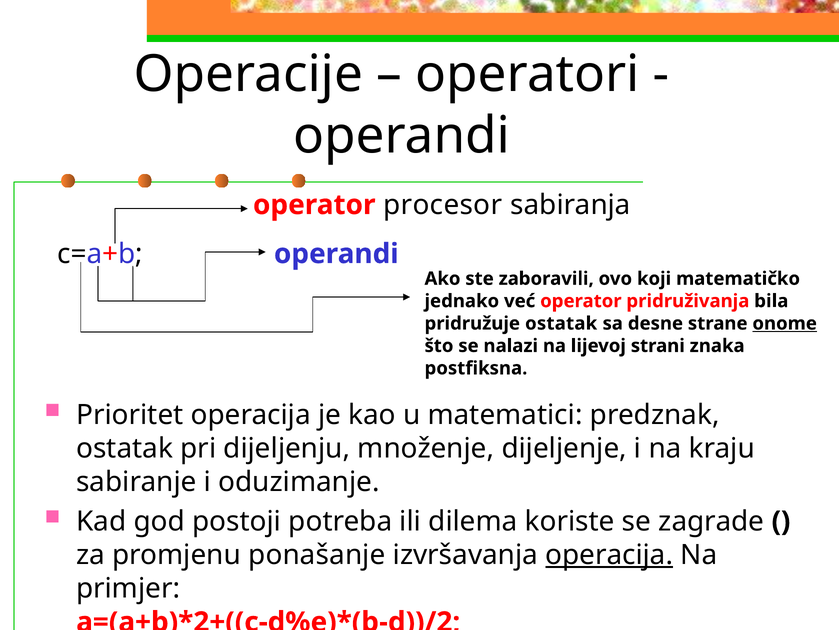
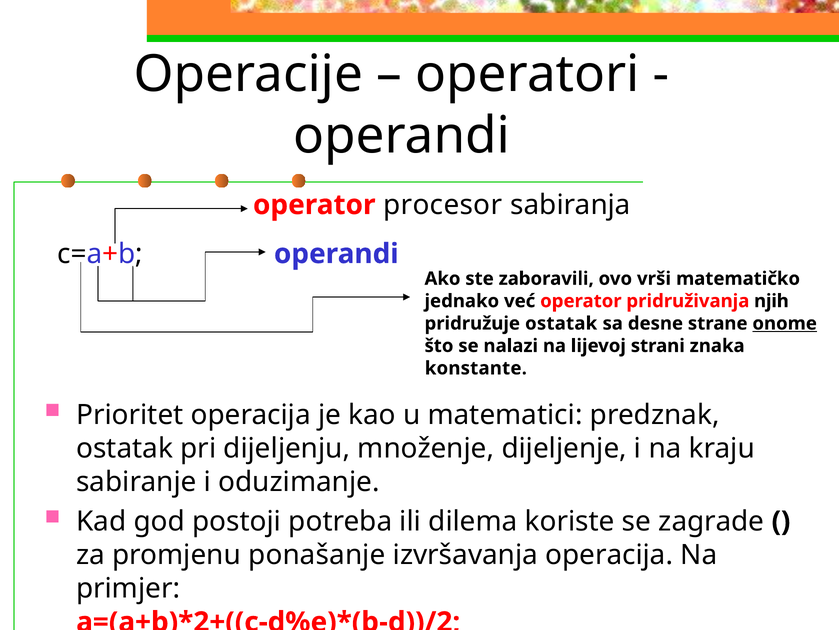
koji: koji -> vrši
bila: bila -> njih
postfiksna: postfiksna -> konstante
operacija at (609, 554) underline: present -> none
